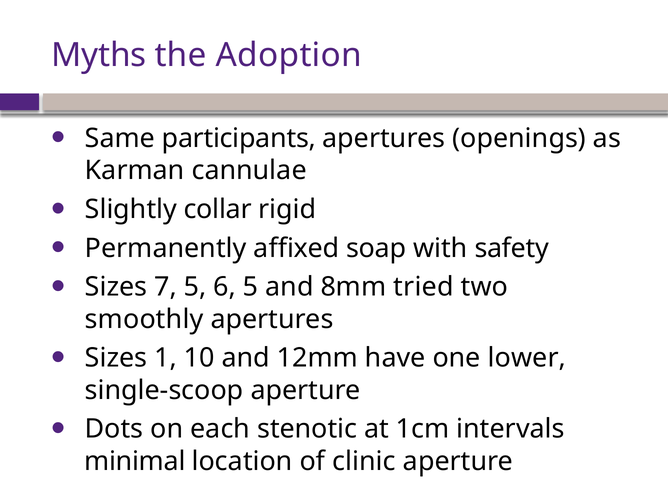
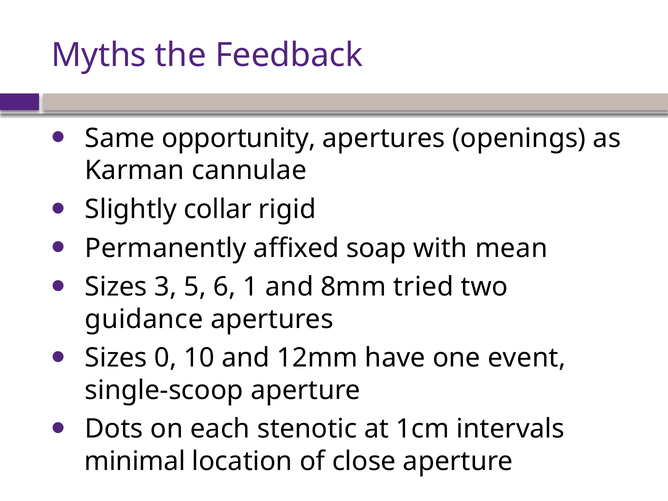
Adoption: Adoption -> Feedback
participants: participants -> opportunity
safety: safety -> mean
7: 7 -> 3
6 5: 5 -> 1
smoothly: smoothly -> guidance
1: 1 -> 0
lower: lower -> event
clinic: clinic -> close
